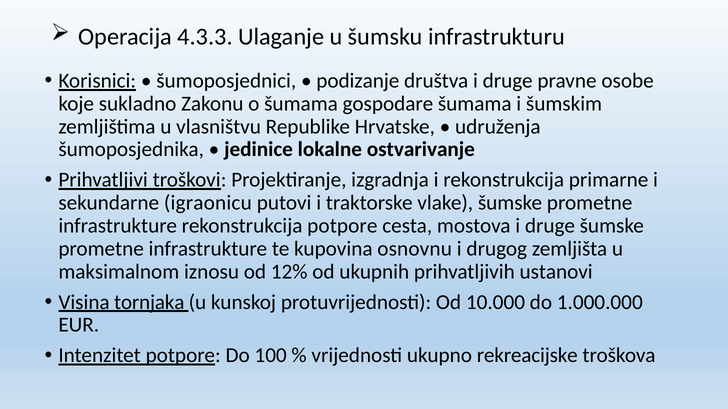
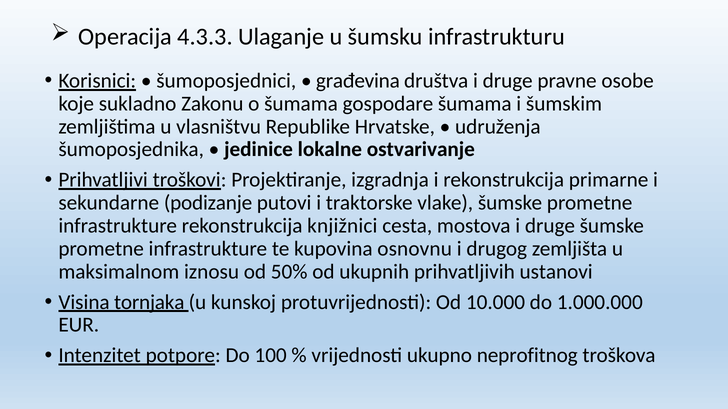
podizanje: podizanje -> građevina
igraonicu: igraonicu -> podizanje
rekonstrukcija potpore: potpore -> knjižnici
12%: 12% -> 50%
rekreacijske: rekreacijske -> neprofitnog
